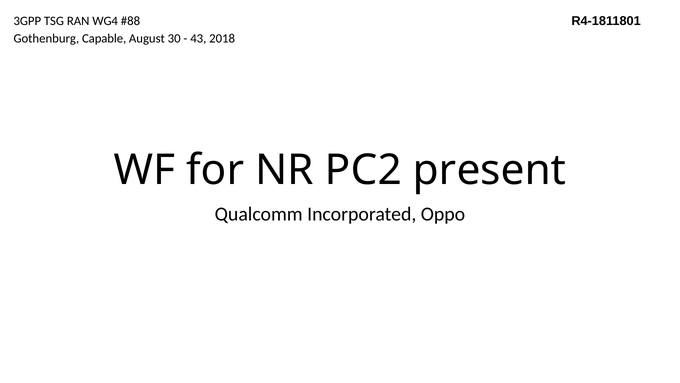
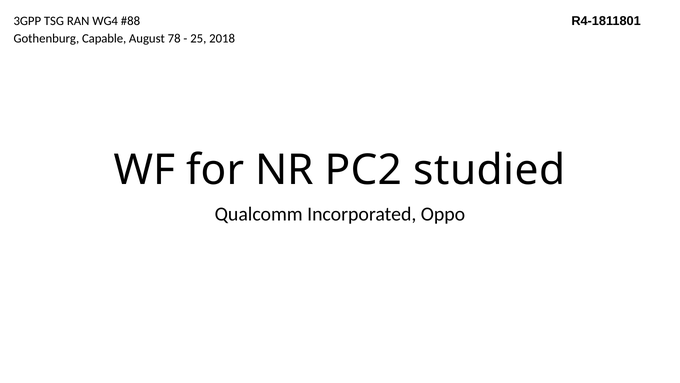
30: 30 -> 78
43: 43 -> 25
present: present -> studied
